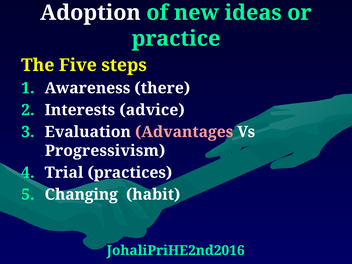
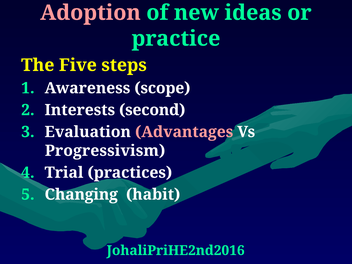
Adoption colour: white -> pink
there: there -> scope
advice: advice -> second
